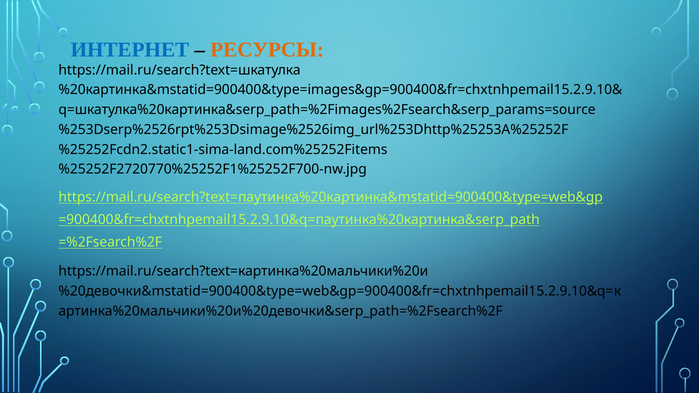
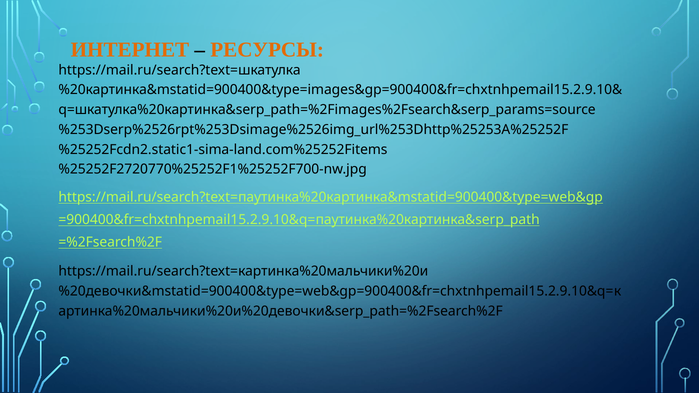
ИНТЕРНЕТ colour: blue -> orange
